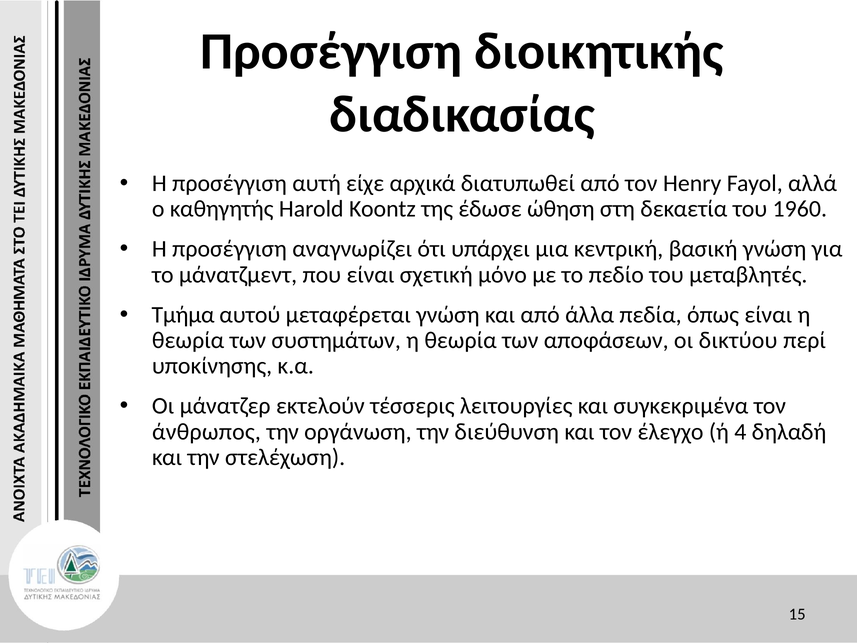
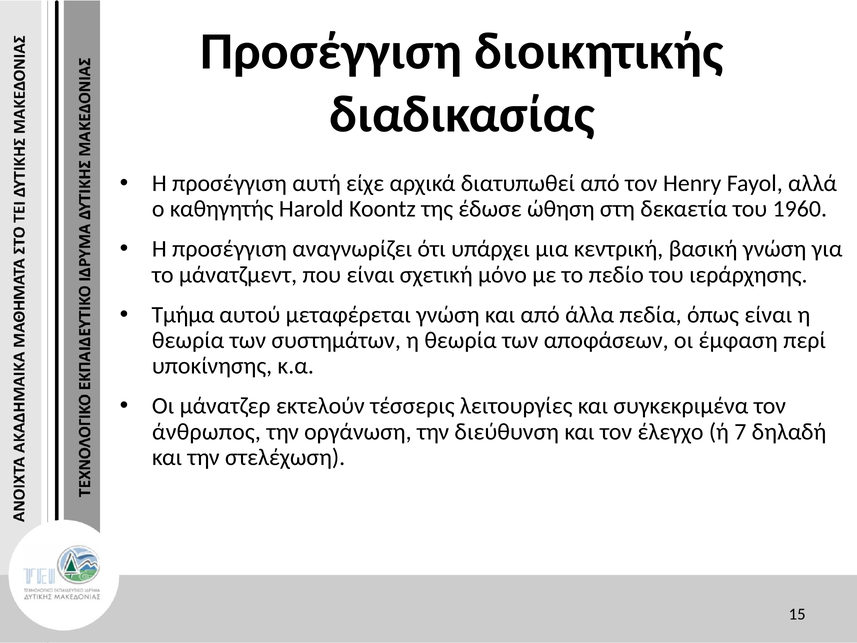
μεταβλητές: μεταβλητές -> ιεράρχησης
δικτύου: δικτύου -> έμφαση
4: 4 -> 7
